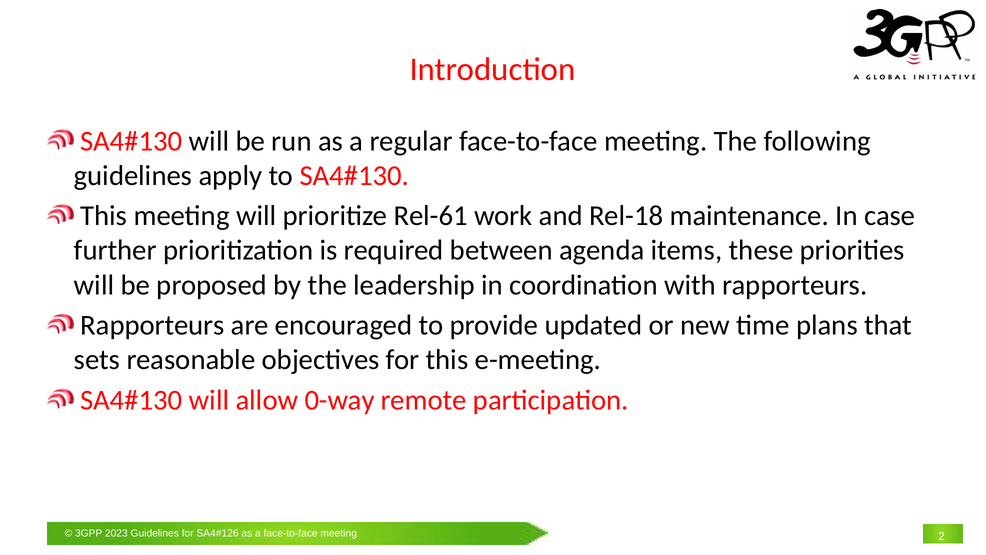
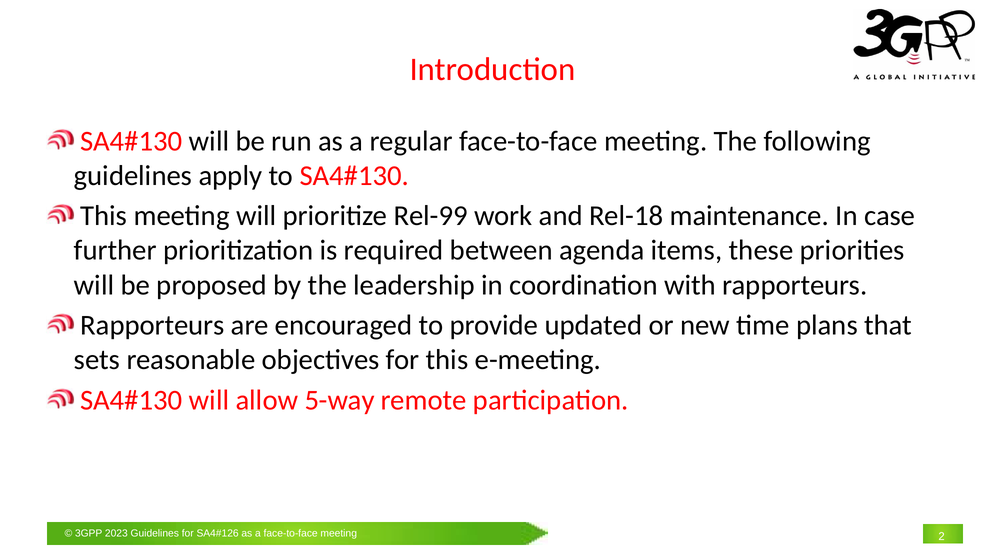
Rel-61: Rel-61 -> Rel-99
0-way: 0-way -> 5-way
